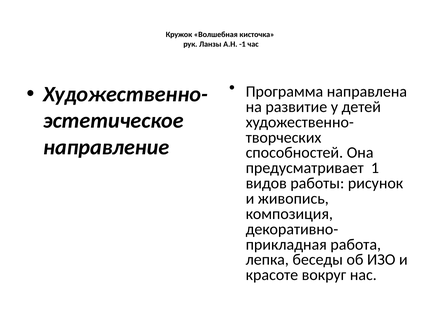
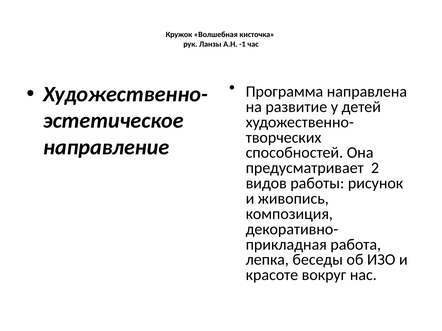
1: 1 -> 2
